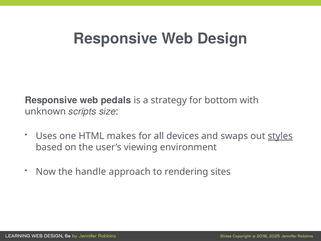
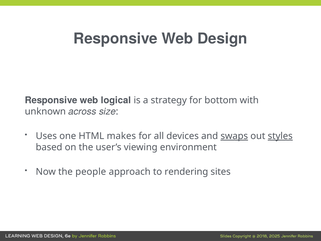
pedals: pedals -> logical
scripts: scripts -> across
swaps underline: none -> present
handle: handle -> people
